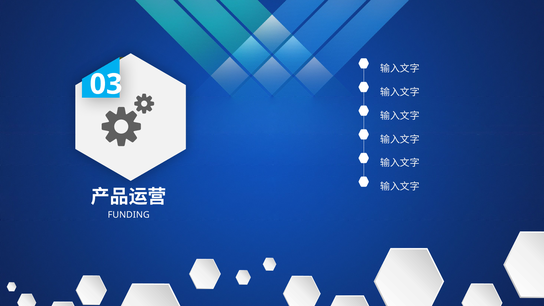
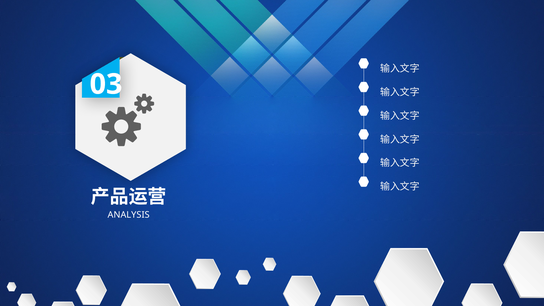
FUNDING: FUNDING -> ANALYSIS
